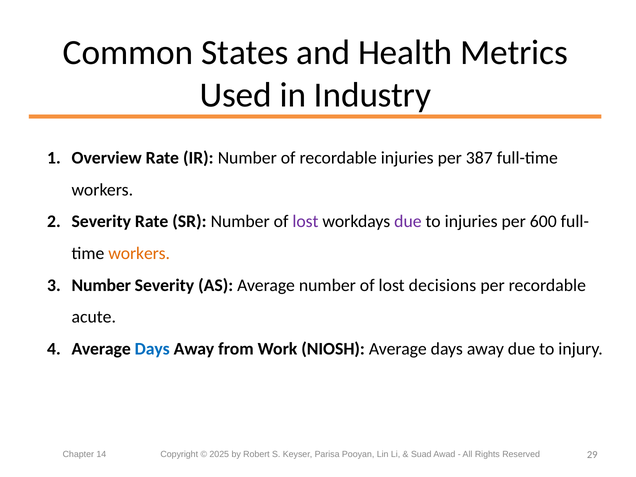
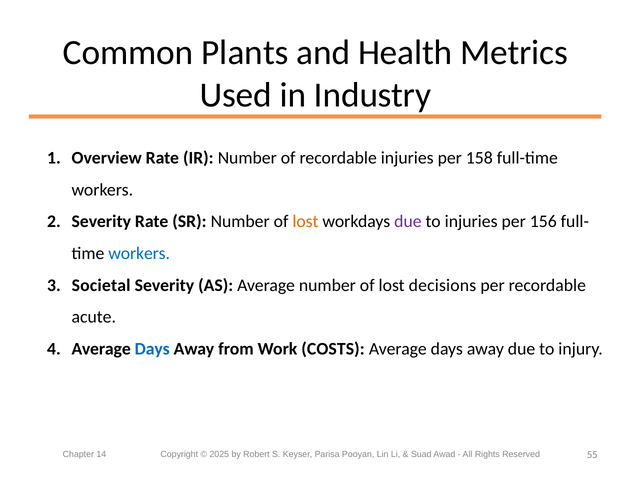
States: States -> Plants
387: 387 -> 158
lost at (305, 222) colour: purple -> orange
600: 600 -> 156
workers at (139, 253) colour: orange -> blue
Number at (101, 285): Number -> Societal
NIOSH: NIOSH -> COSTS
29: 29 -> 55
